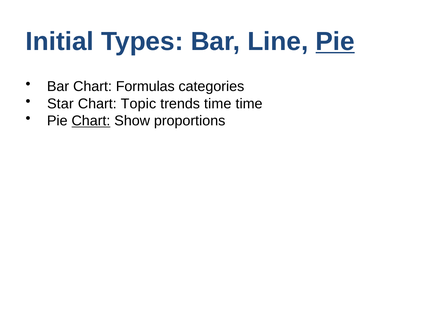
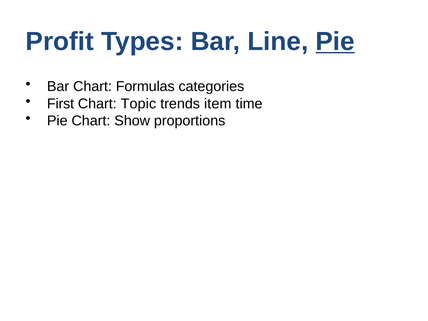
Initial: Initial -> Profit
Star: Star -> First
trends time: time -> item
Chart at (91, 121) underline: present -> none
